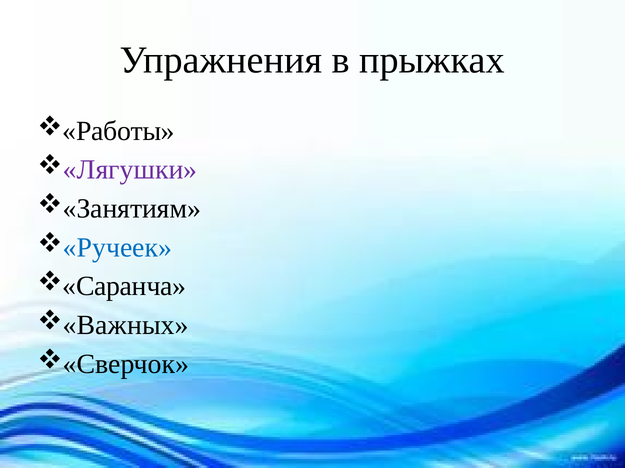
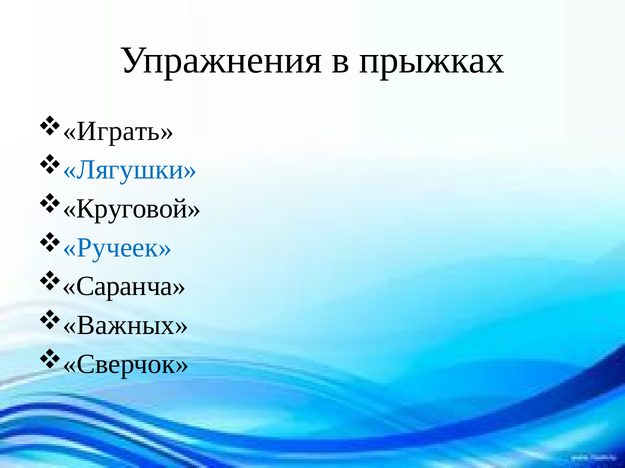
Работы: Работы -> Играть
Лягушки colour: purple -> blue
Занятиям: Занятиям -> Круговой
